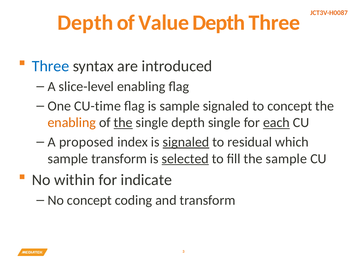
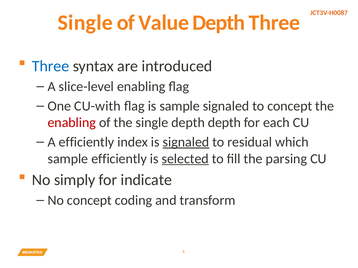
Depth at (85, 23): Depth -> Single
CU-time: CU-time -> CU-with
enabling at (72, 123) colour: orange -> red
the at (123, 123) underline: present -> none
depth single: single -> depth
each underline: present -> none
A proposed: proposed -> efficiently
sample transform: transform -> efficiently
the sample: sample -> parsing
within: within -> simply
